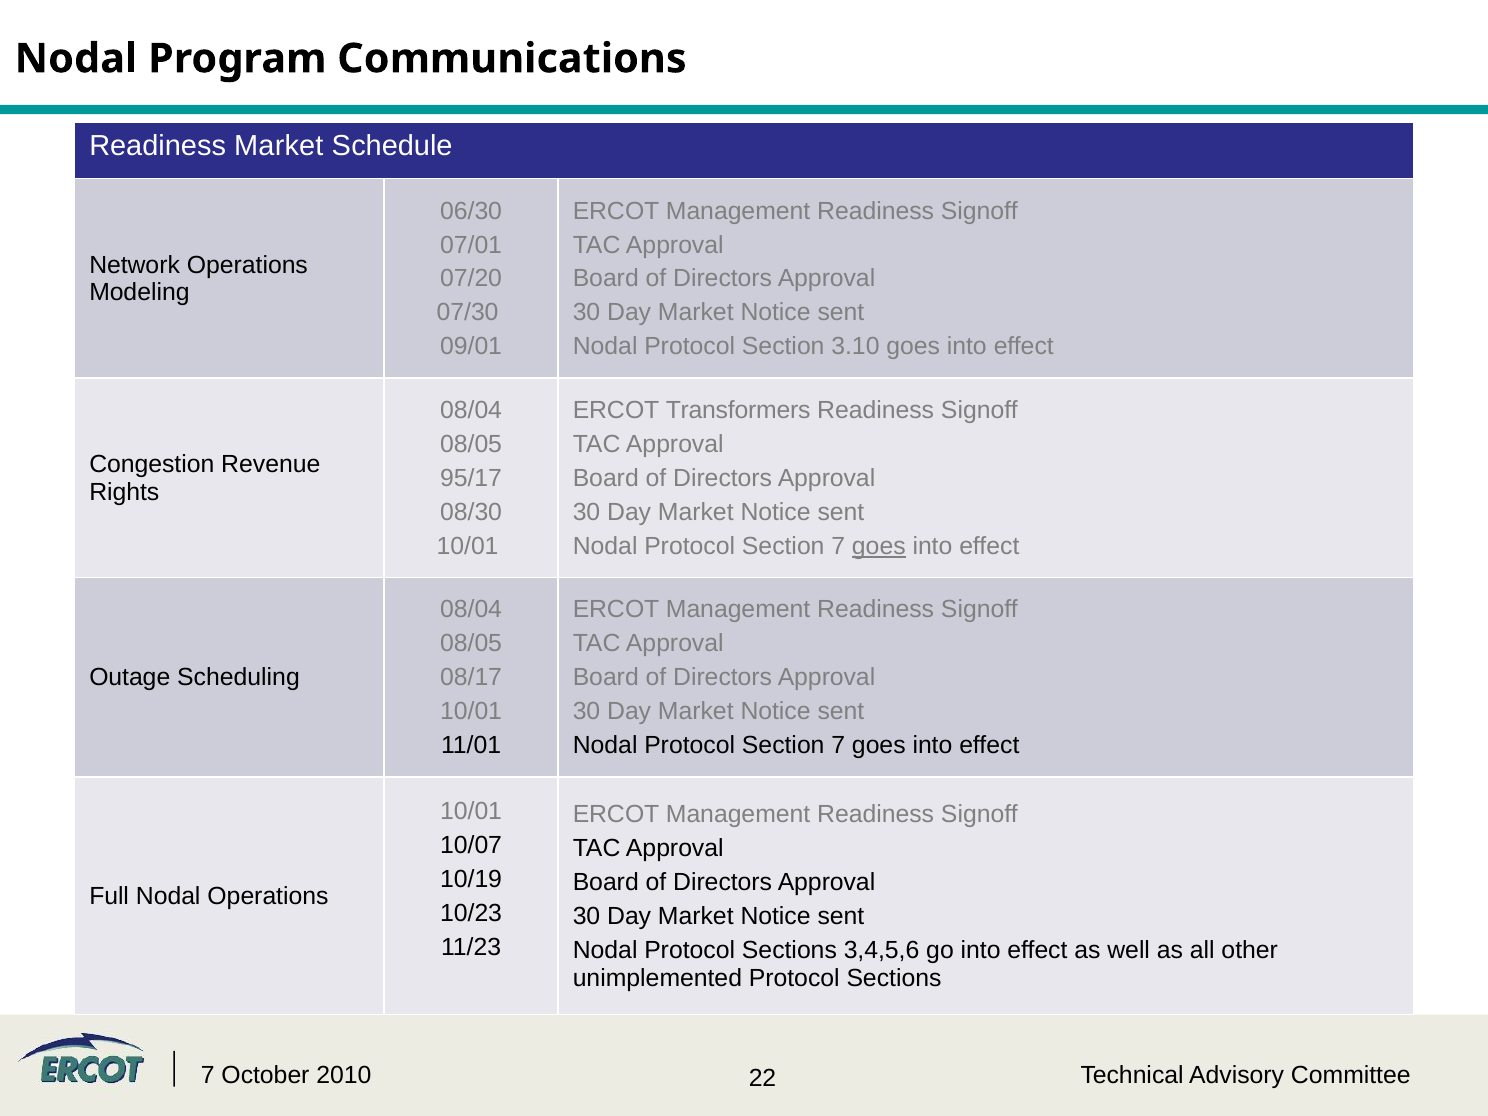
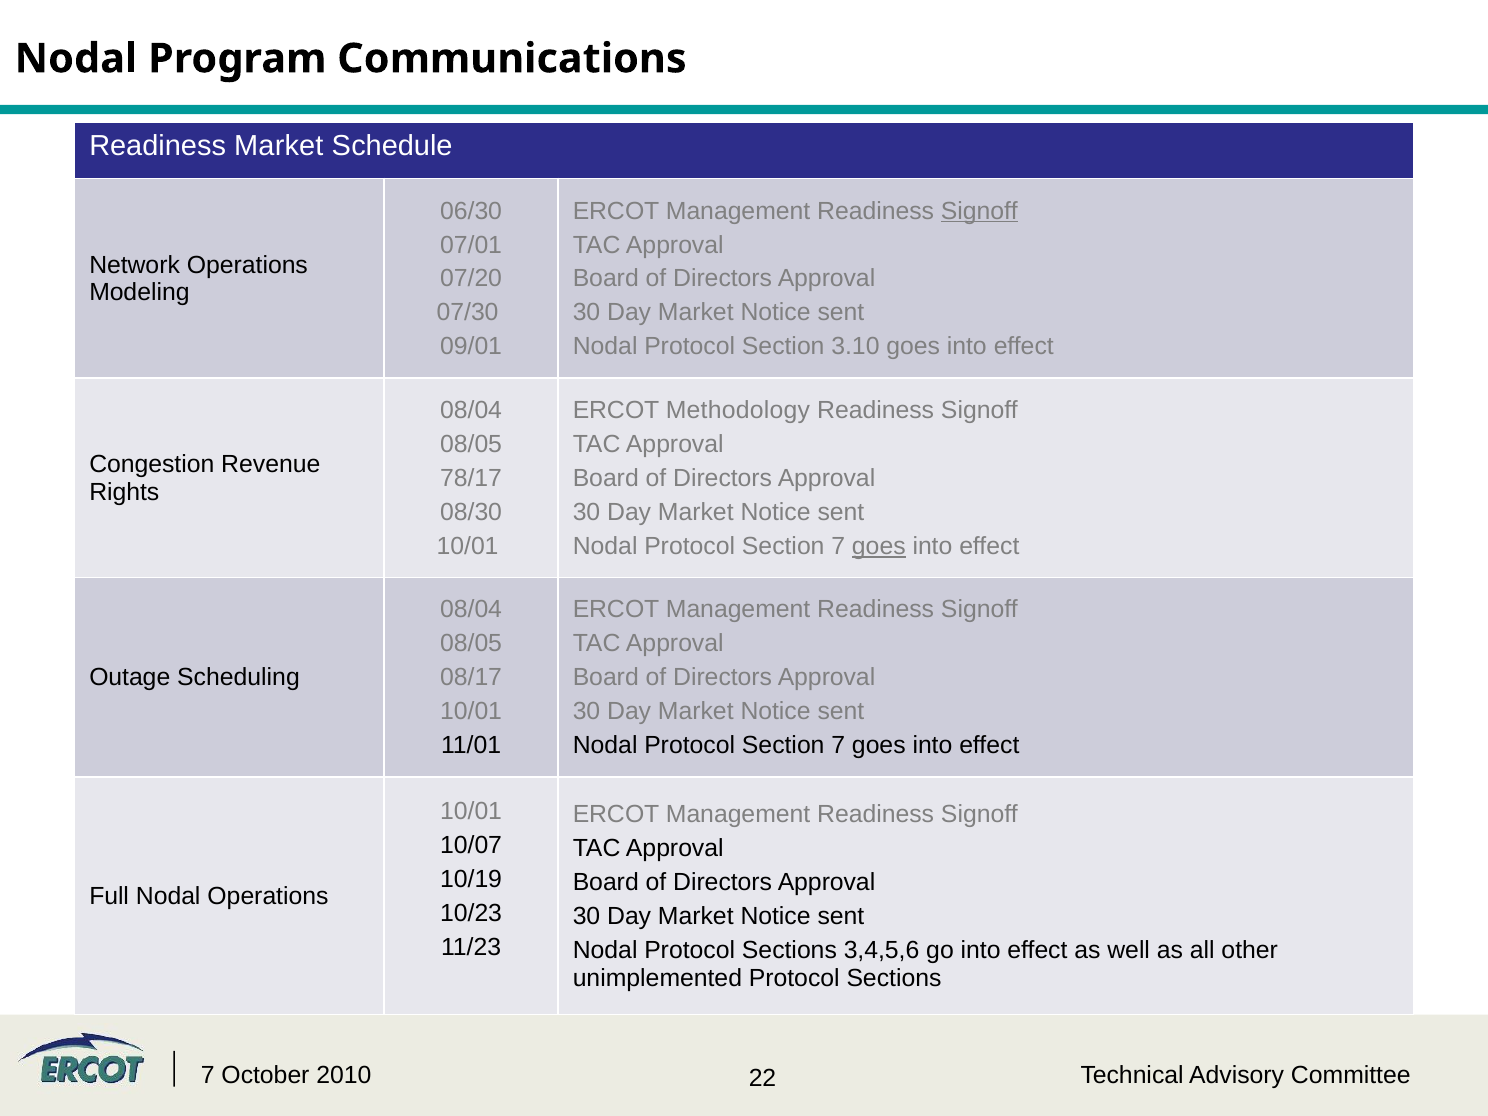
Signoff at (979, 211) underline: none -> present
Transformers: Transformers -> Methodology
95/17: 95/17 -> 78/17
